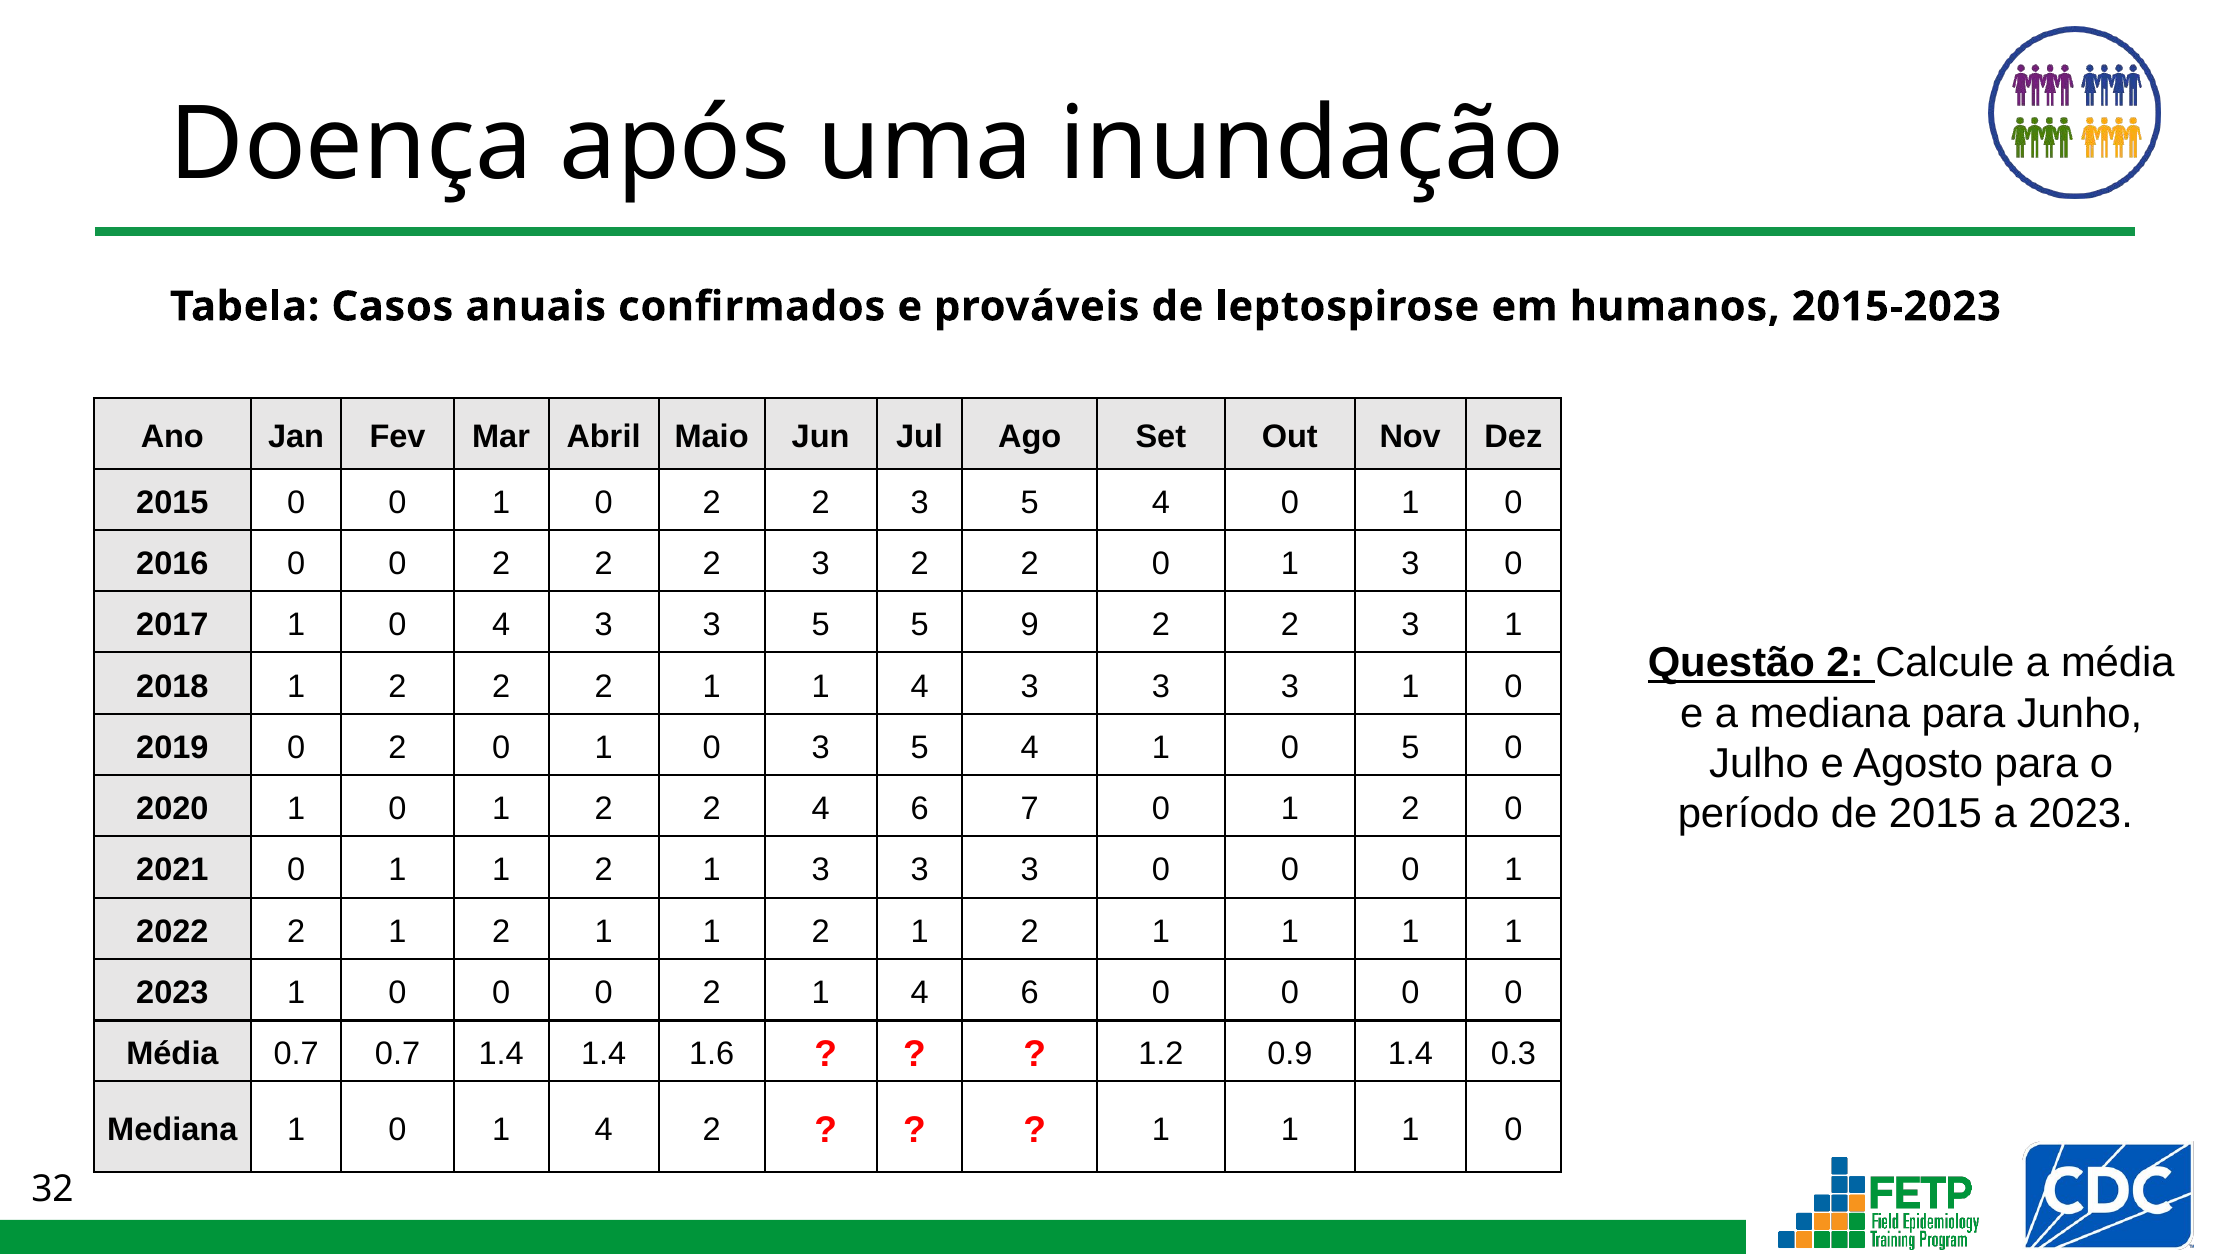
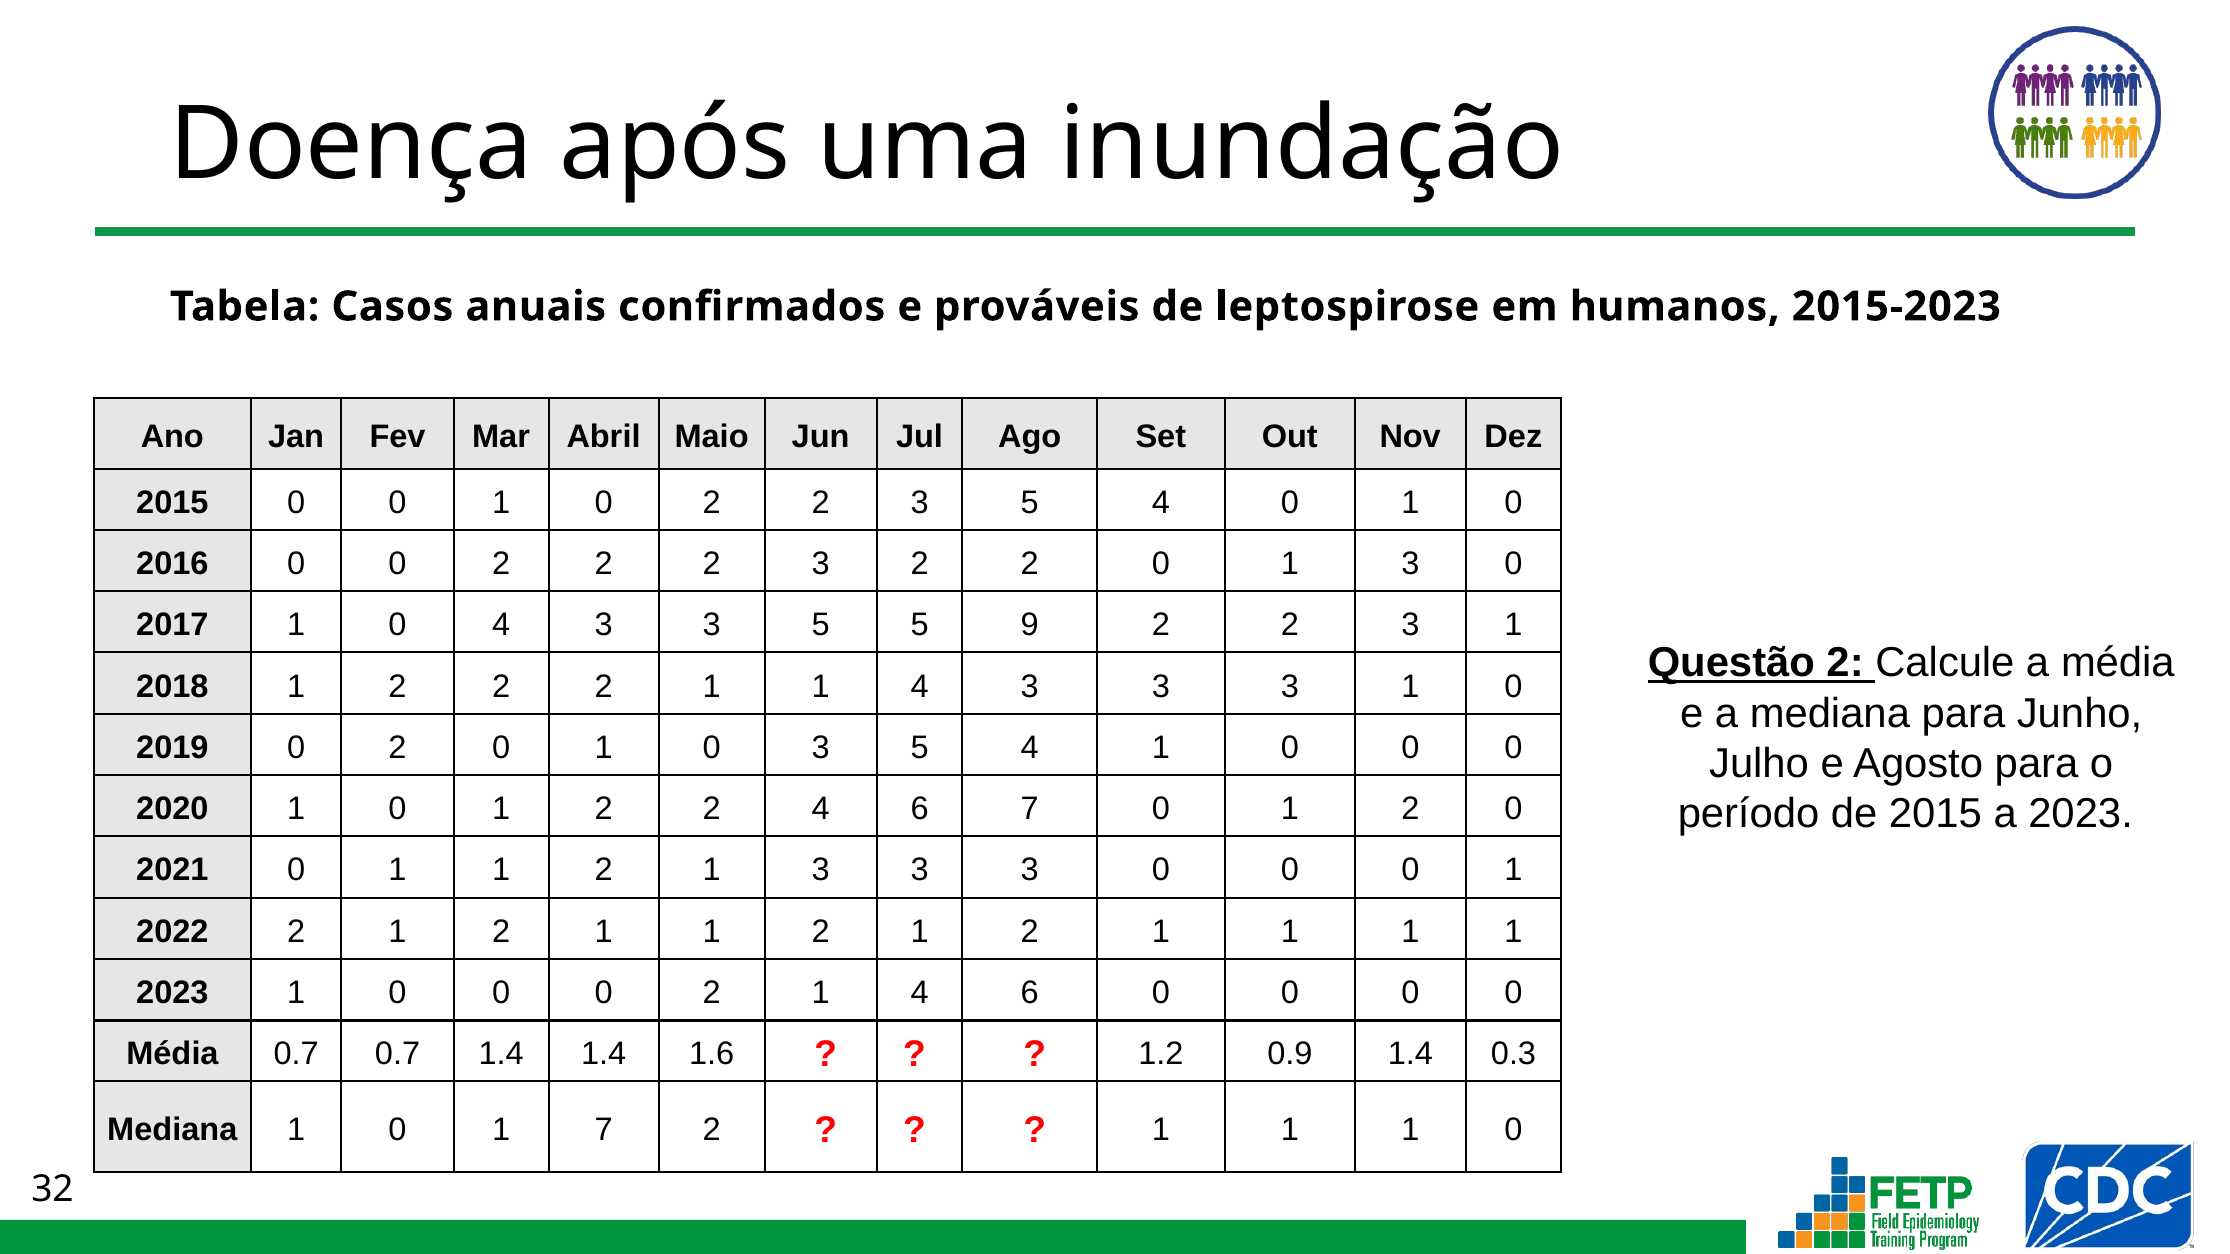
4 1 0 5: 5 -> 0
0 1 4: 4 -> 7
